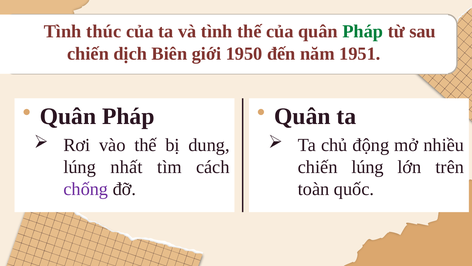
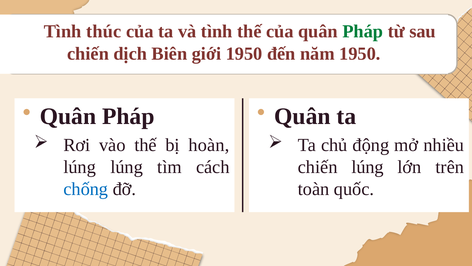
năm 1951: 1951 -> 1950
dung: dung -> hoàn
lúng nhất: nhất -> lúng
chống colour: purple -> blue
